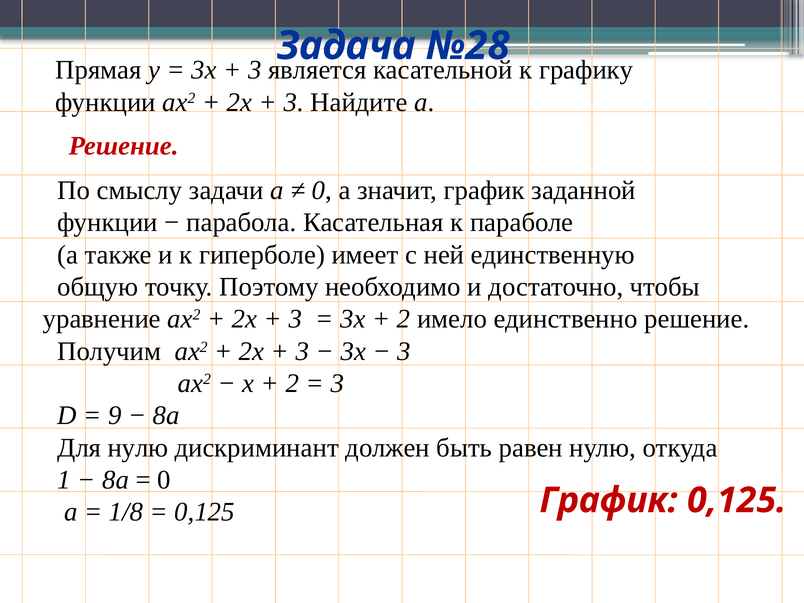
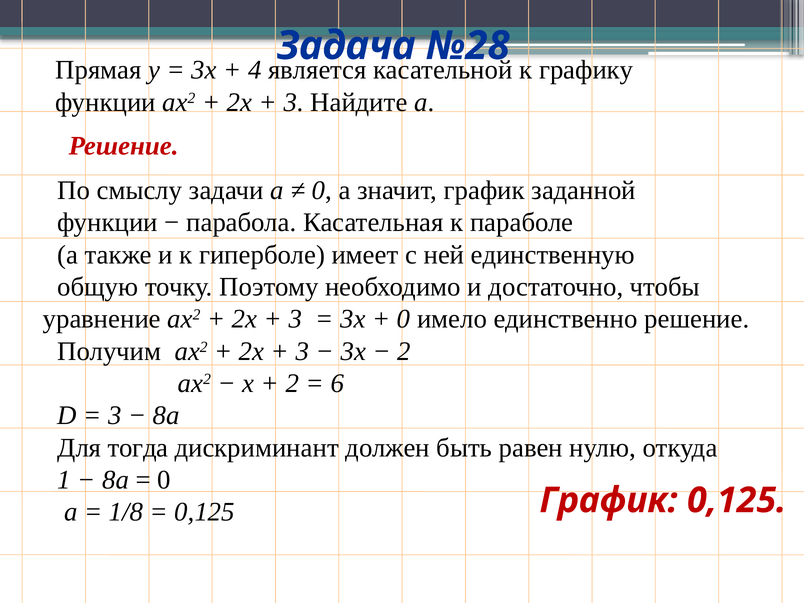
3 at (255, 70): 3 -> 4
2 at (404, 319): 2 -> 0
3 at (404, 351): 3 -> 2
3 at (337, 383): 3 -> 6
9 at (115, 416): 9 -> 3
Для нулю: нулю -> тогда
